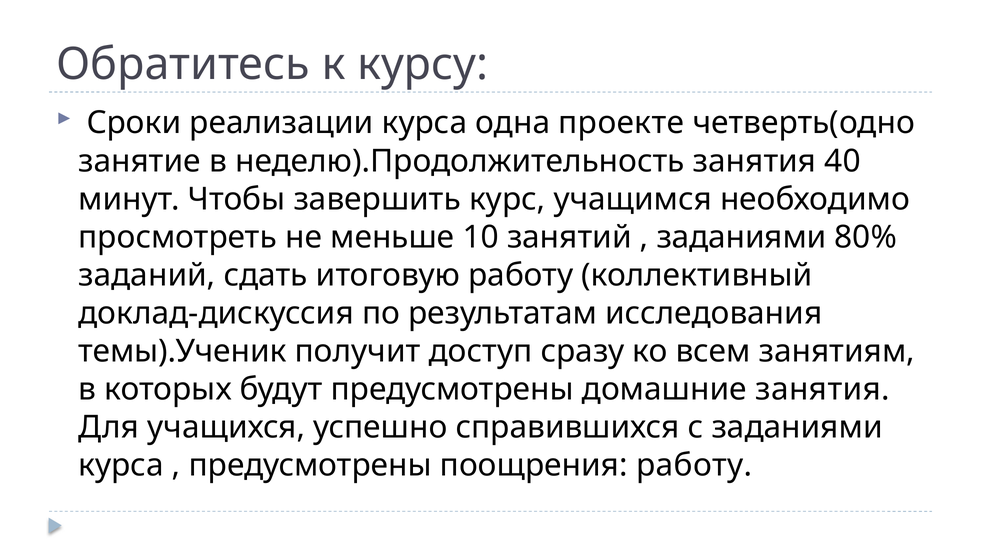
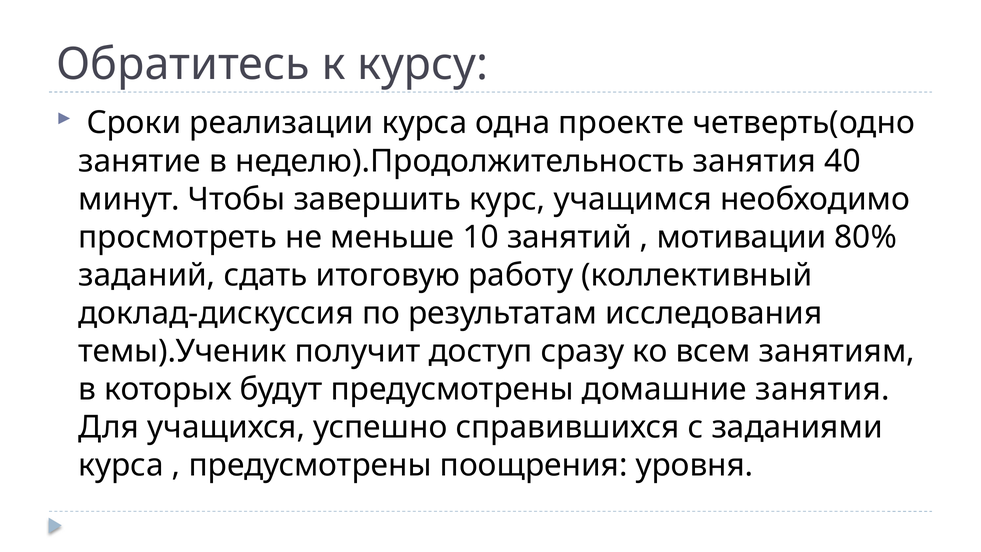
заданиями at (742, 237): заданиями -> мотивации
поощрения работу: работу -> уровня
